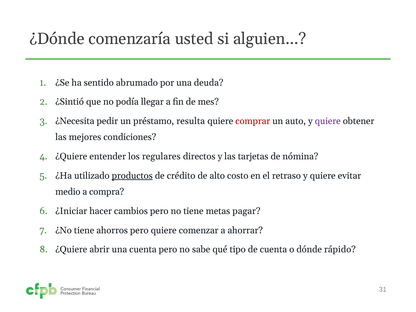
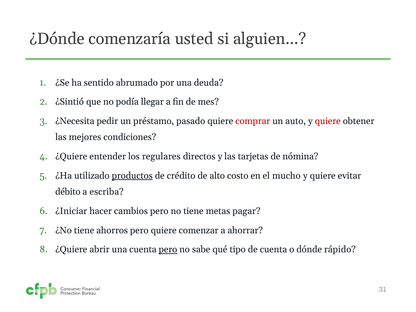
resulta: resulta -> pasado
quiere at (328, 121) colour: purple -> red
retraso: retraso -> mucho
medio: medio -> débito
compra: compra -> escriba
pero at (168, 250) underline: none -> present
